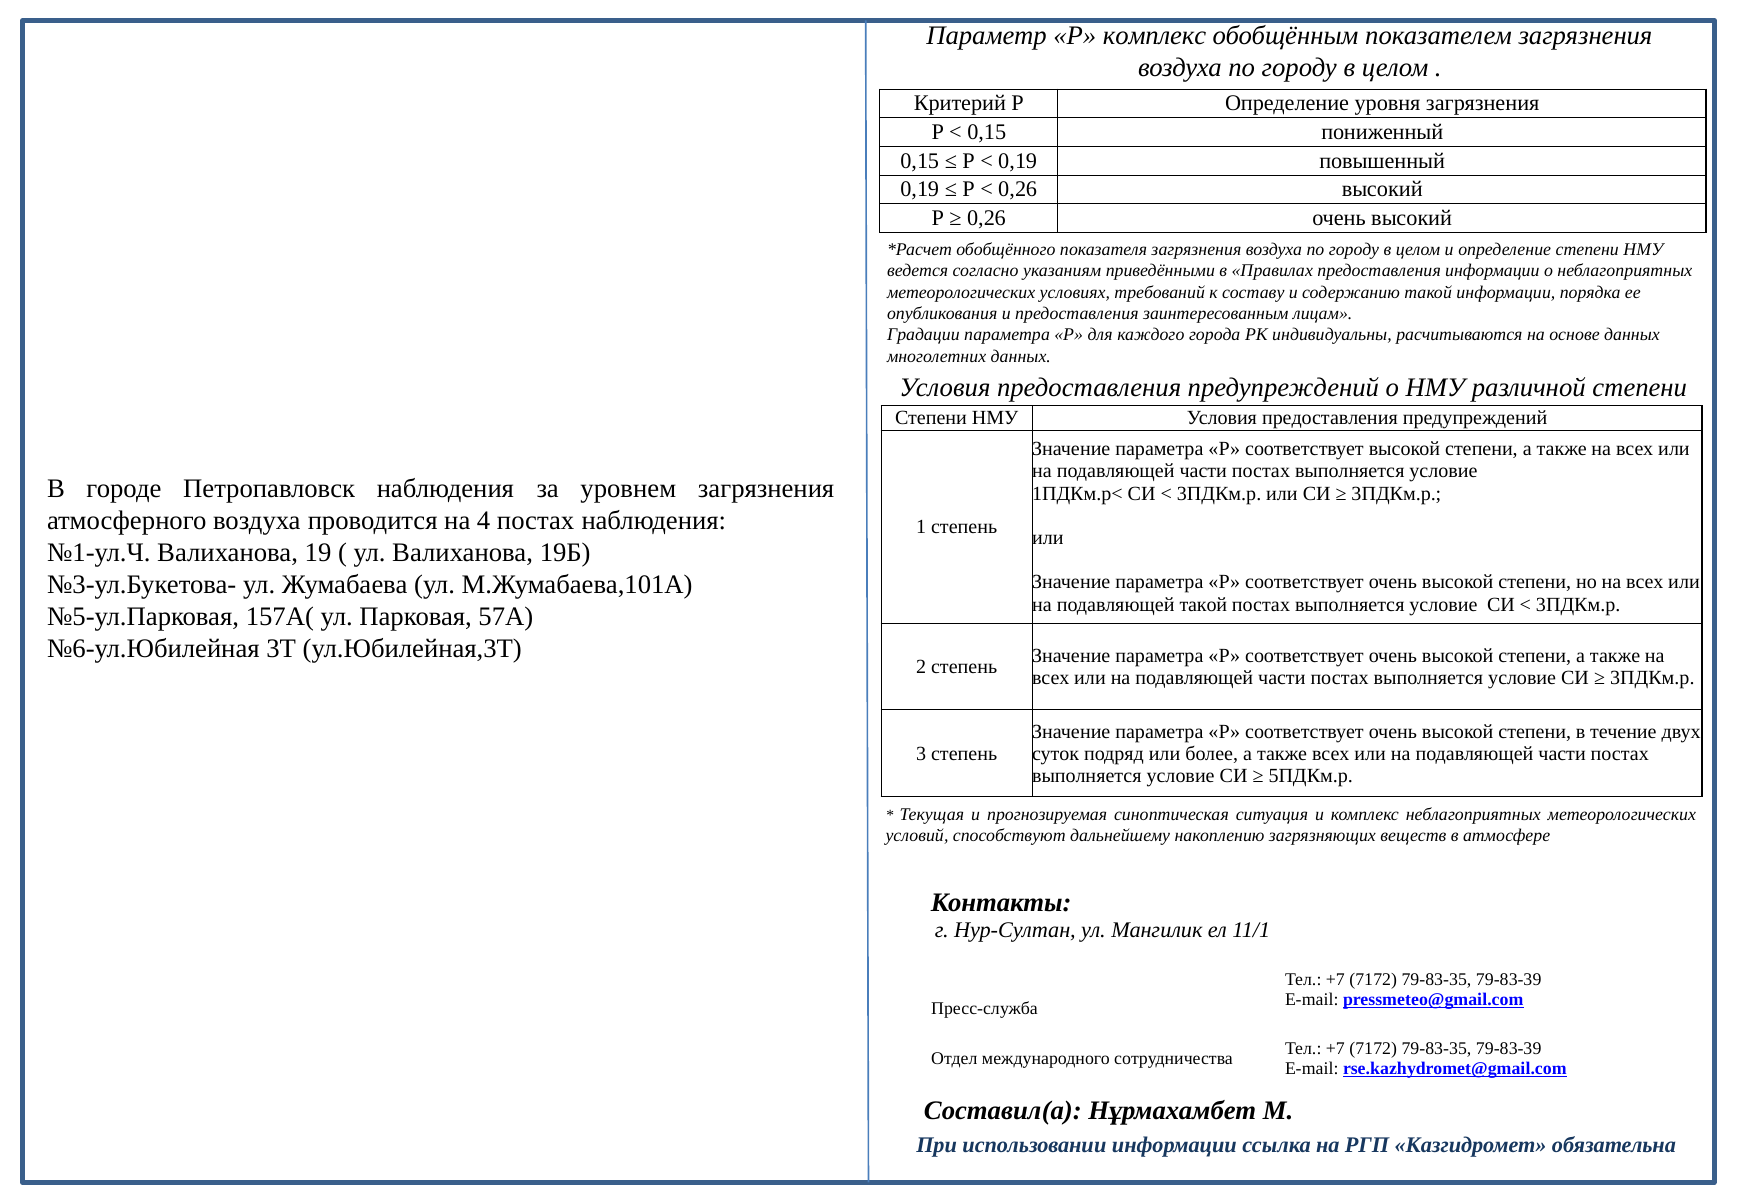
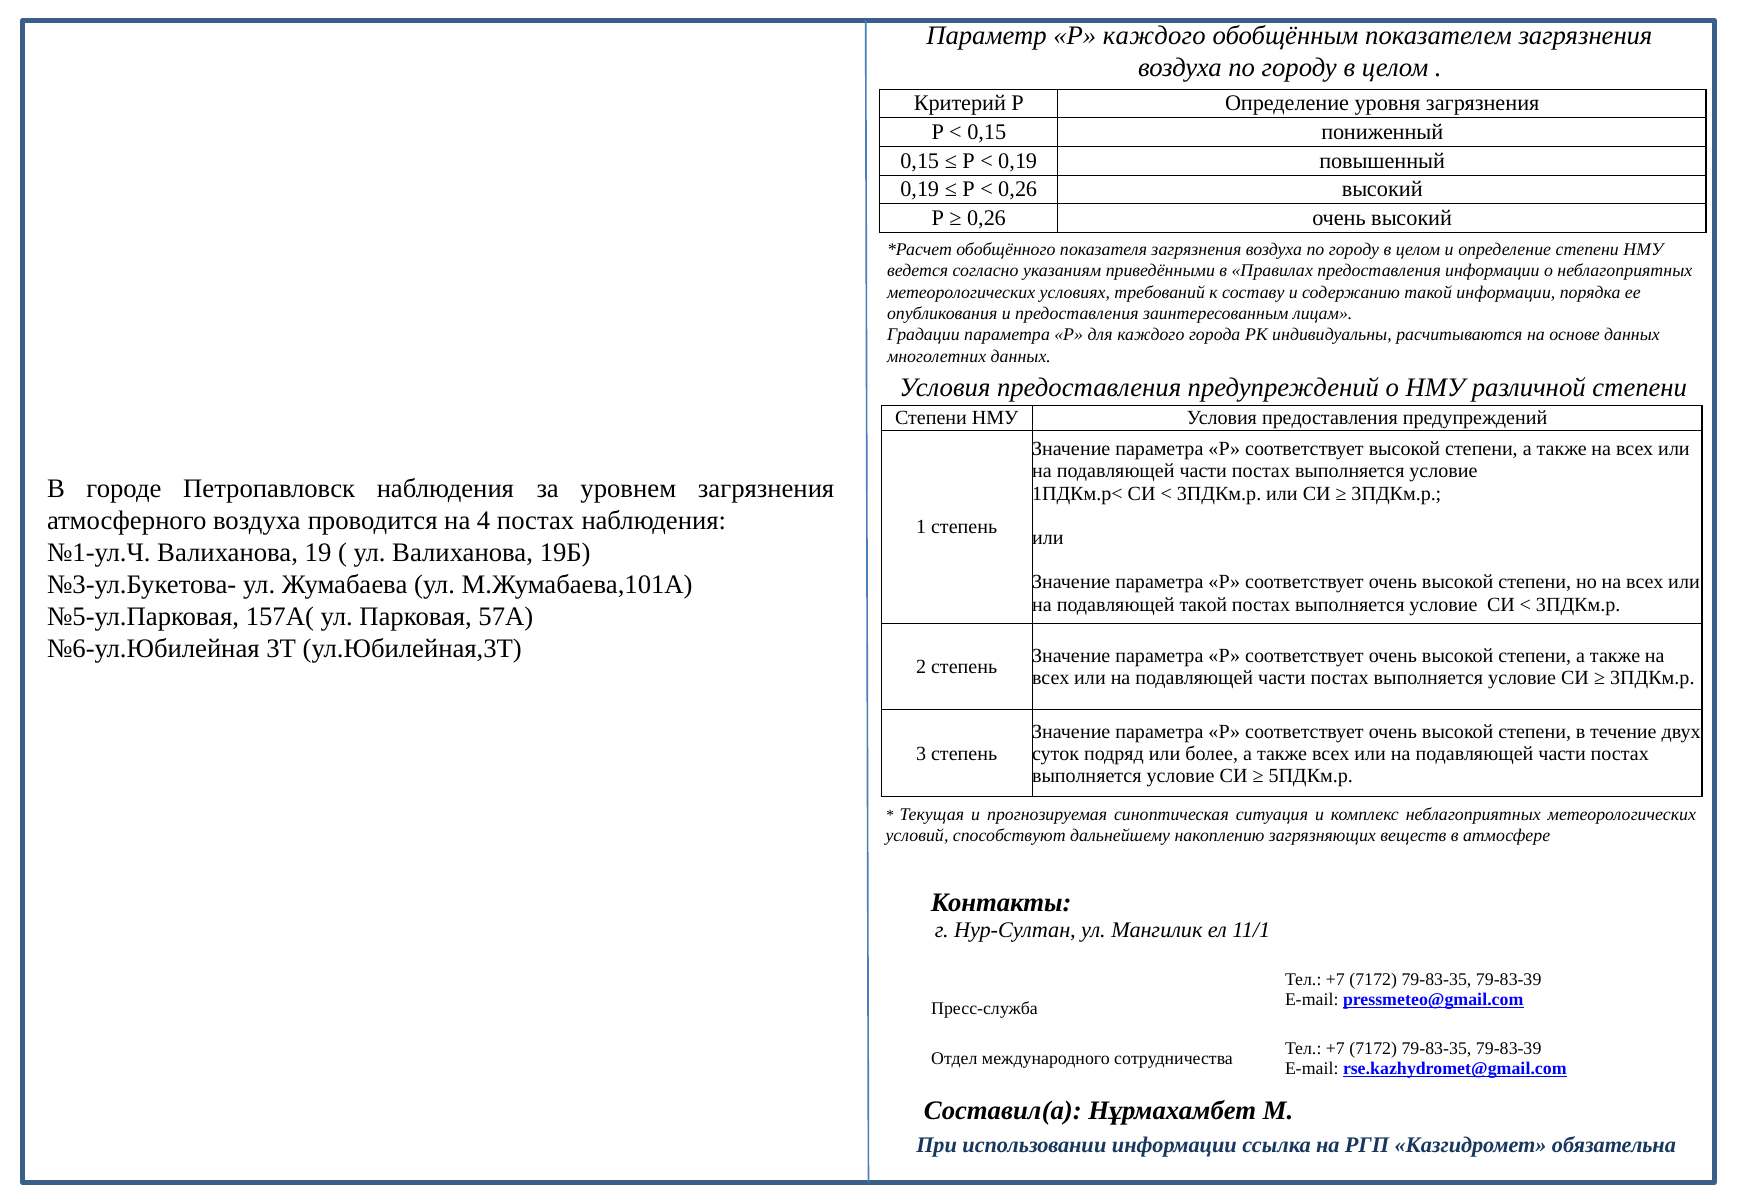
Р комплекс: комплекс -> каждого
